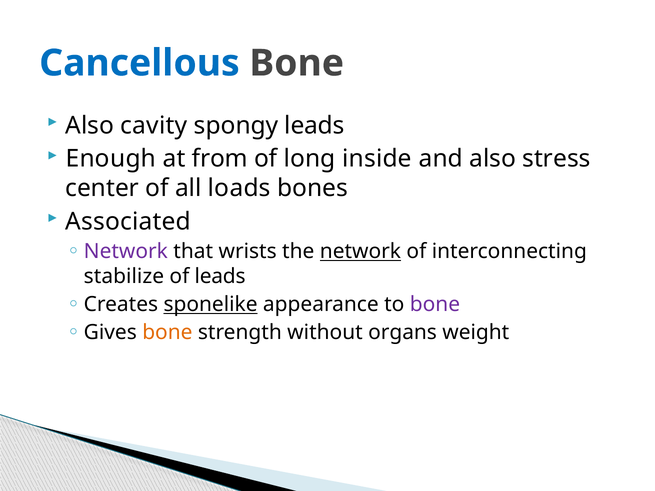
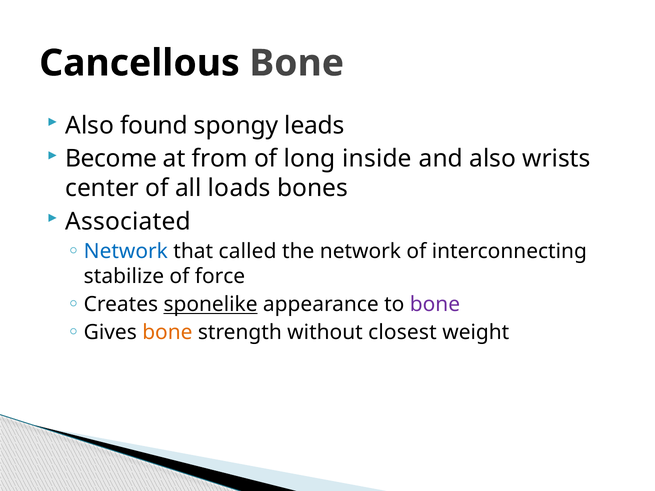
Cancellous colour: blue -> black
cavity: cavity -> found
Enough: Enough -> Become
stress: stress -> wrists
Network at (126, 252) colour: purple -> blue
wrists: wrists -> called
network at (360, 252) underline: present -> none
of leads: leads -> force
organs: organs -> closest
